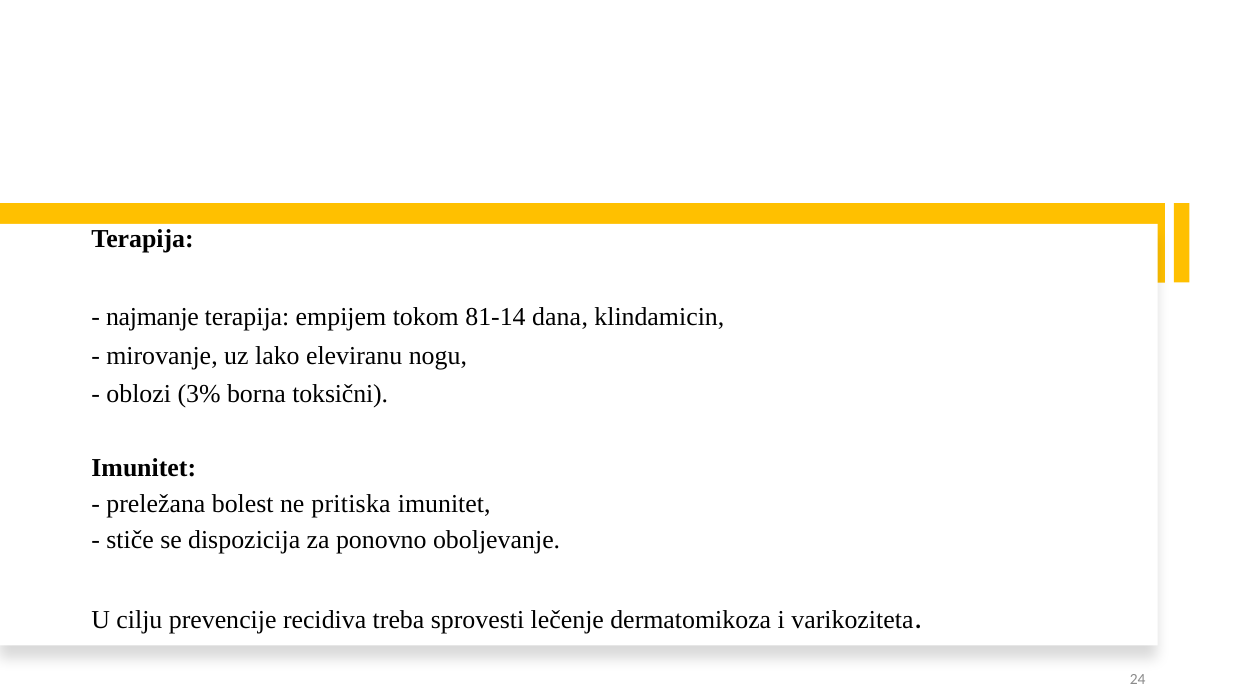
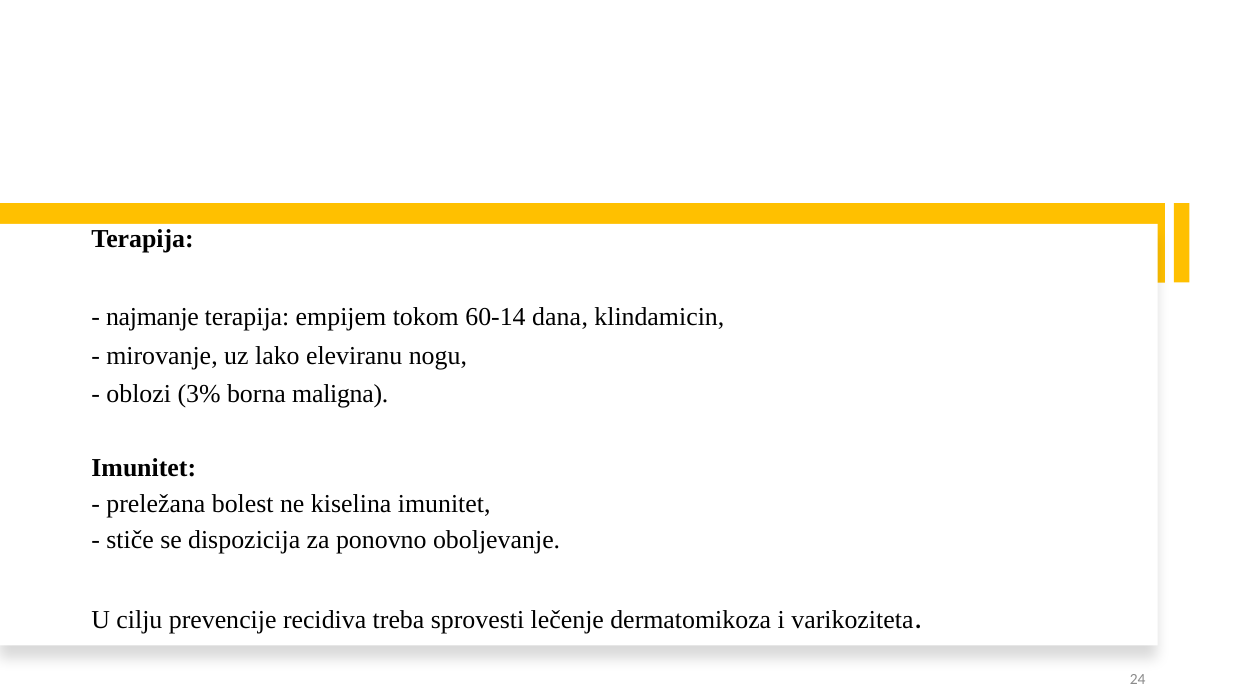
81-14: 81-14 -> 60-14
toksični: toksični -> maligna
pritiska: pritiska -> kiselina
